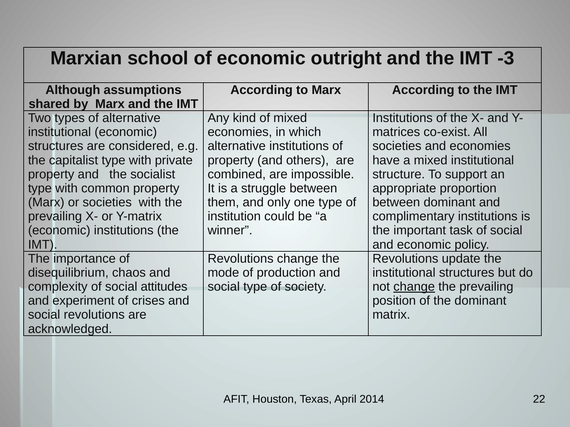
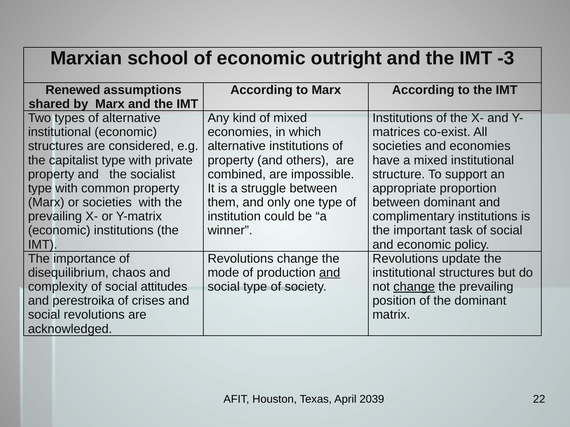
Although: Although -> Renewed
and at (330, 273) underline: none -> present
experiment: experiment -> perestroika
2014: 2014 -> 2039
